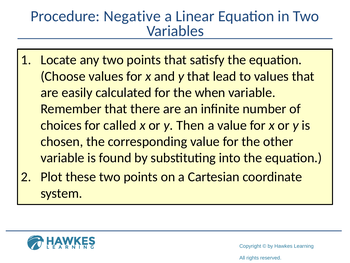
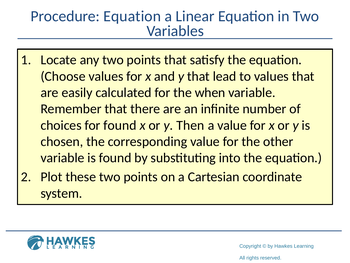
Procedure Negative: Negative -> Equation
for called: called -> found
